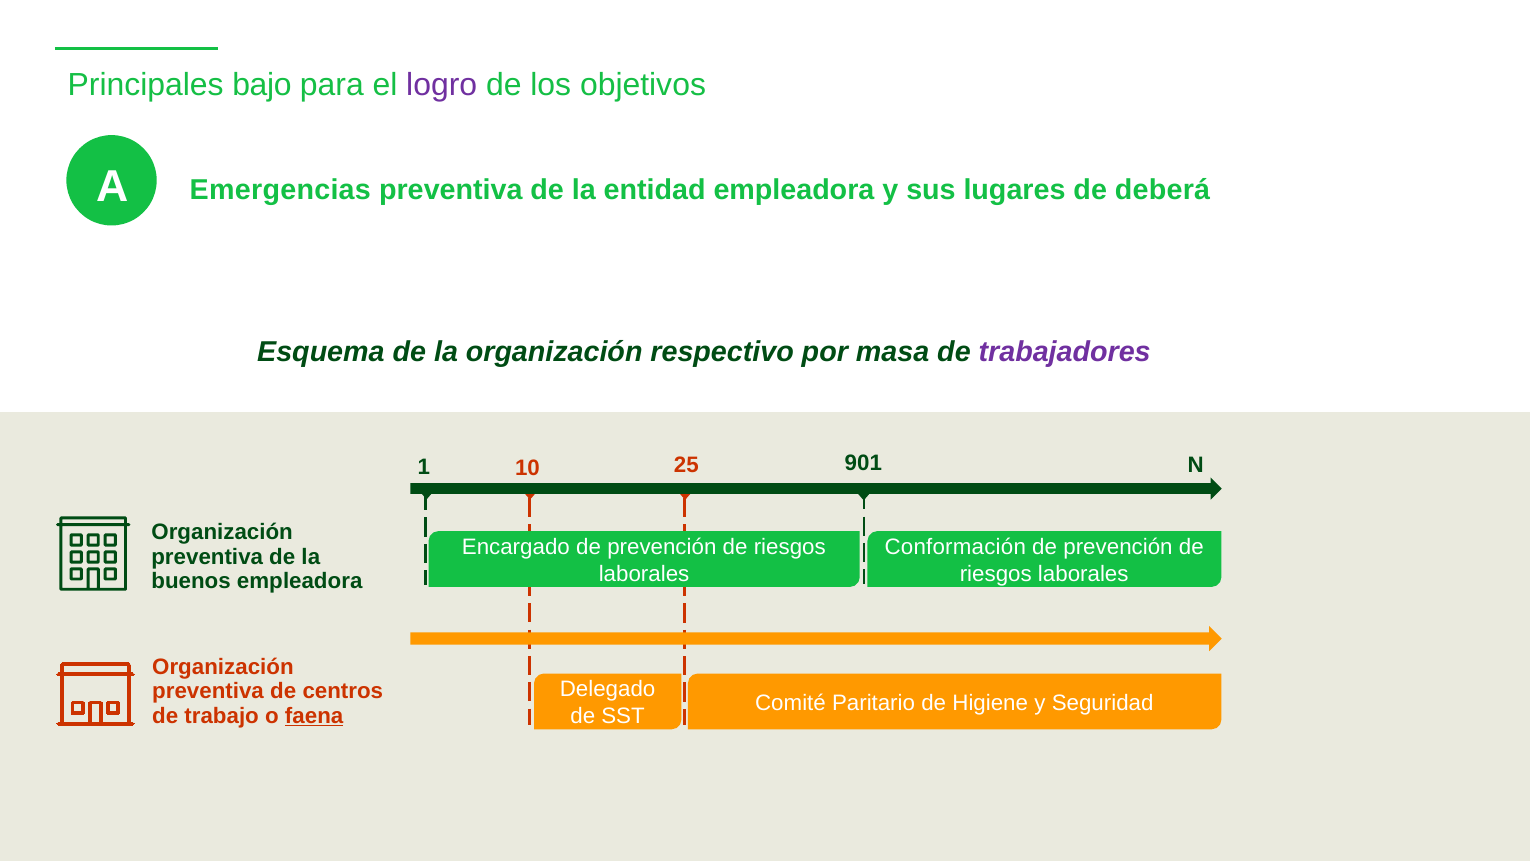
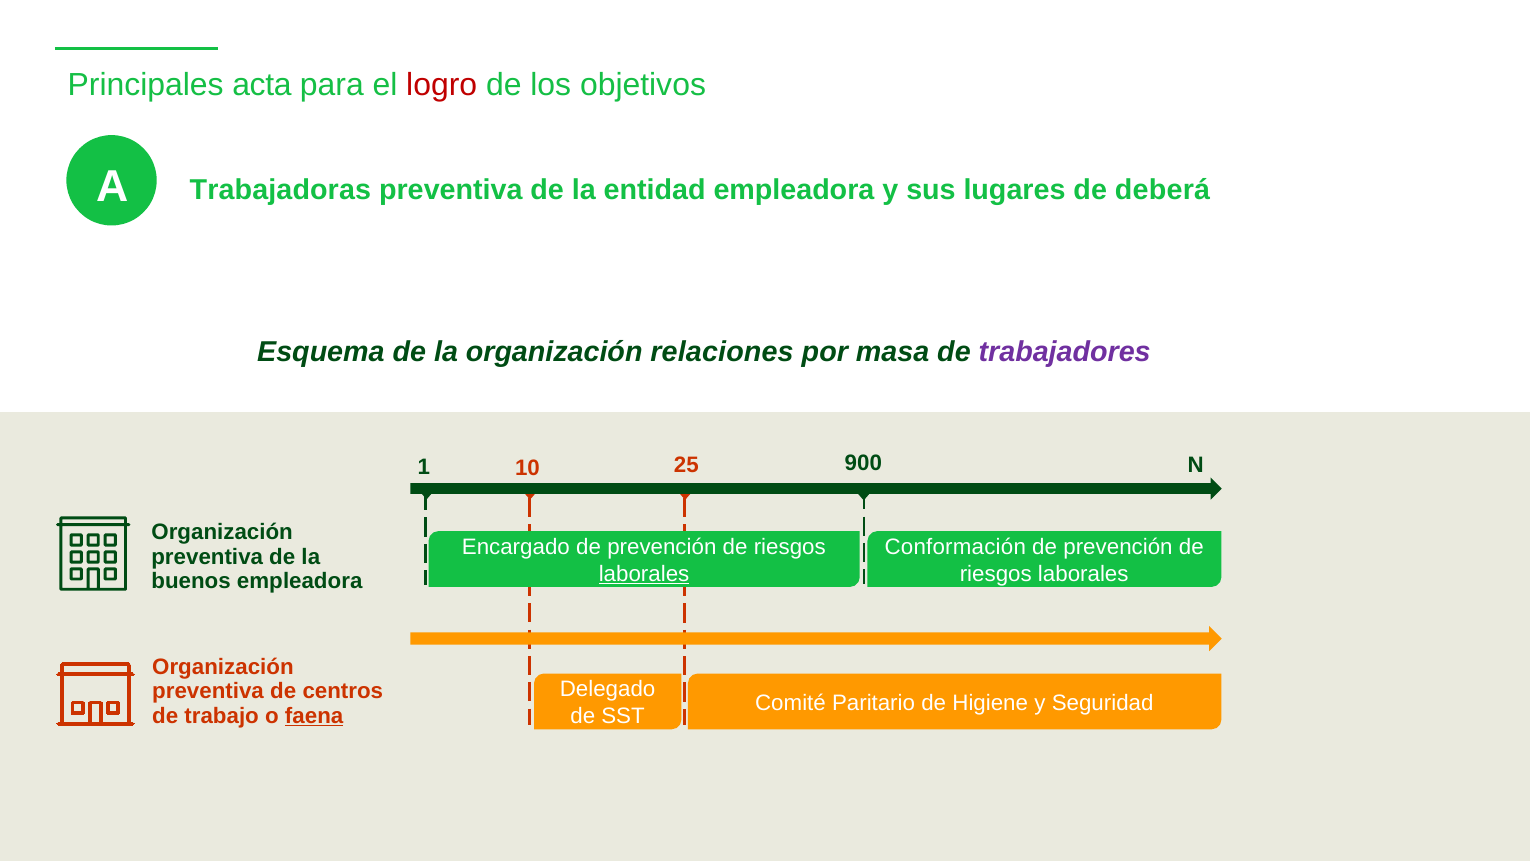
bajo: bajo -> acta
logro colour: purple -> red
Emergencias: Emergencias -> Trabajadoras
respectivo: respectivo -> relaciones
901: 901 -> 900
laborales at (644, 574) underline: none -> present
